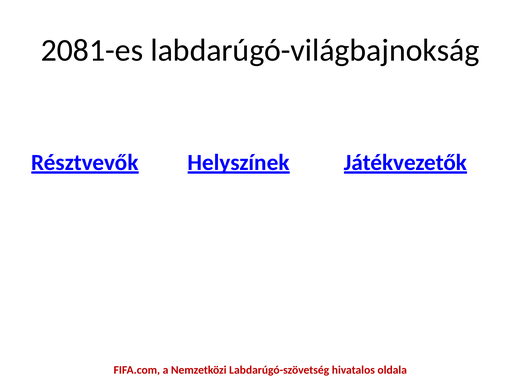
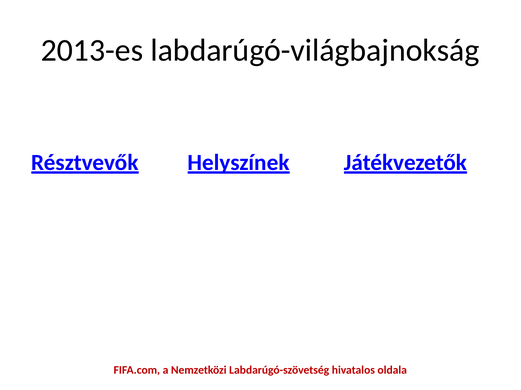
2081-es: 2081-es -> 2013-es
